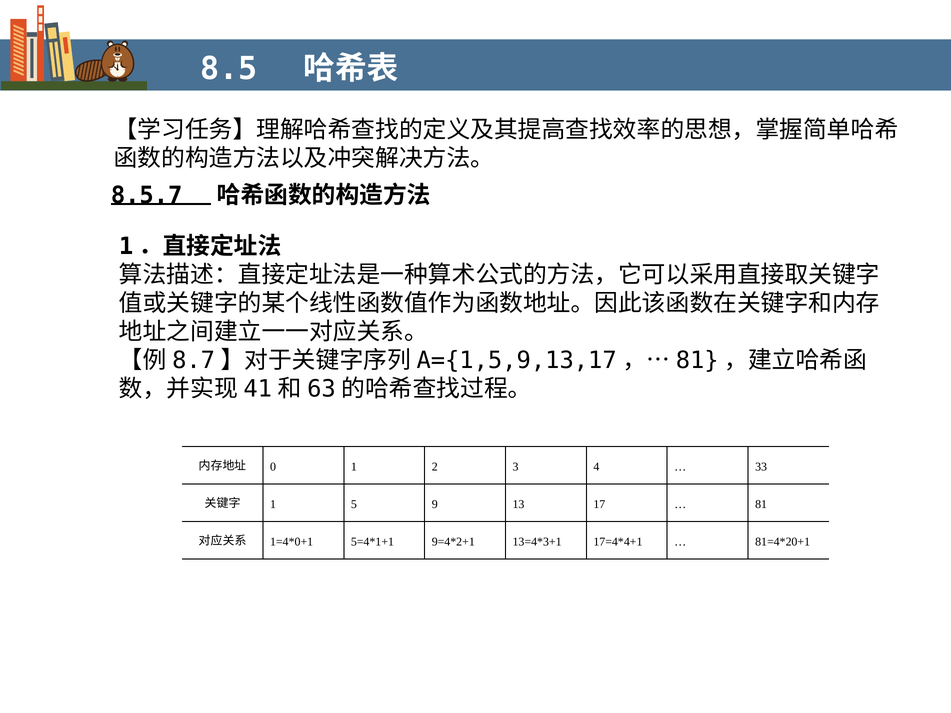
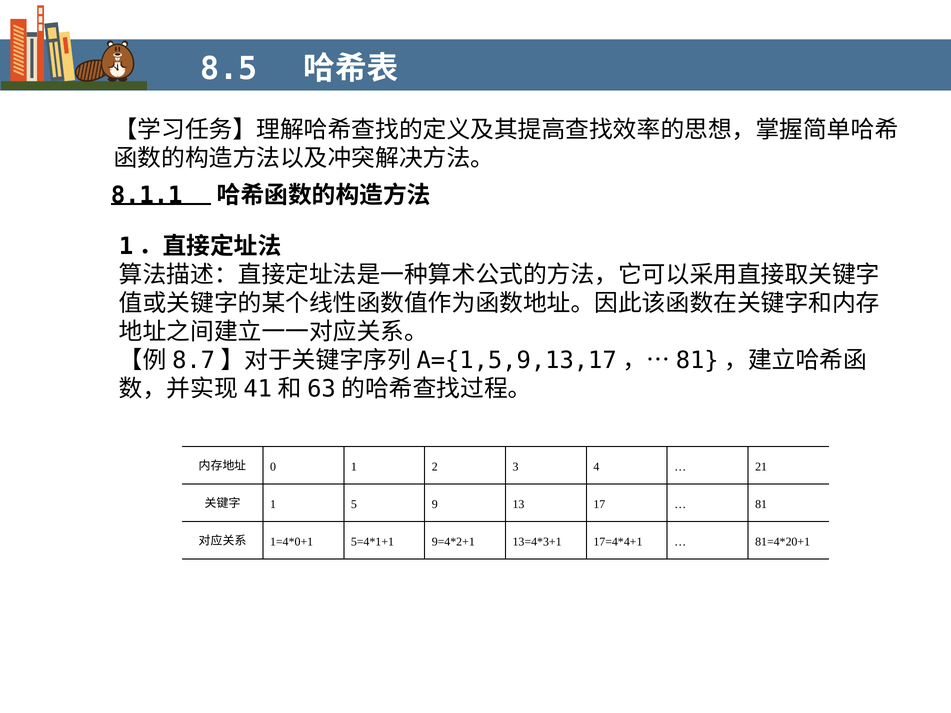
8.5.7: 8.5.7 -> 8.1.1
33: 33 -> 21
